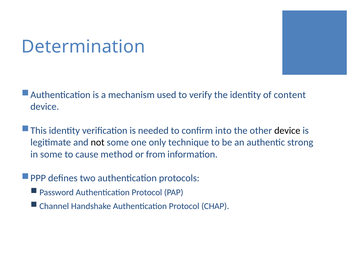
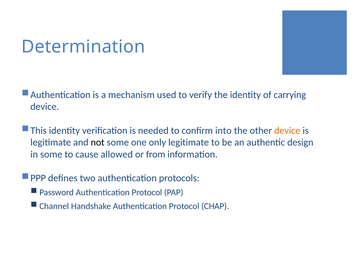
content: content -> carrying
device at (287, 131) colour: black -> orange
only technique: technique -> legitimate
strong: strong -> design
method: method -> allowed
